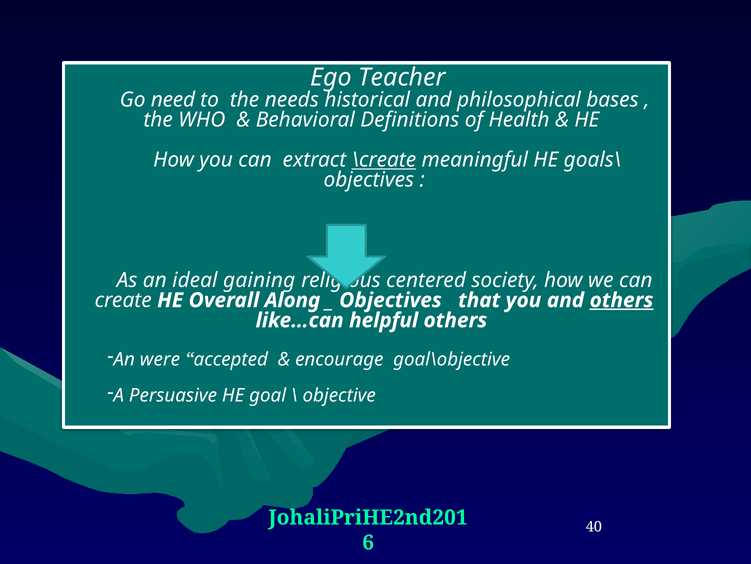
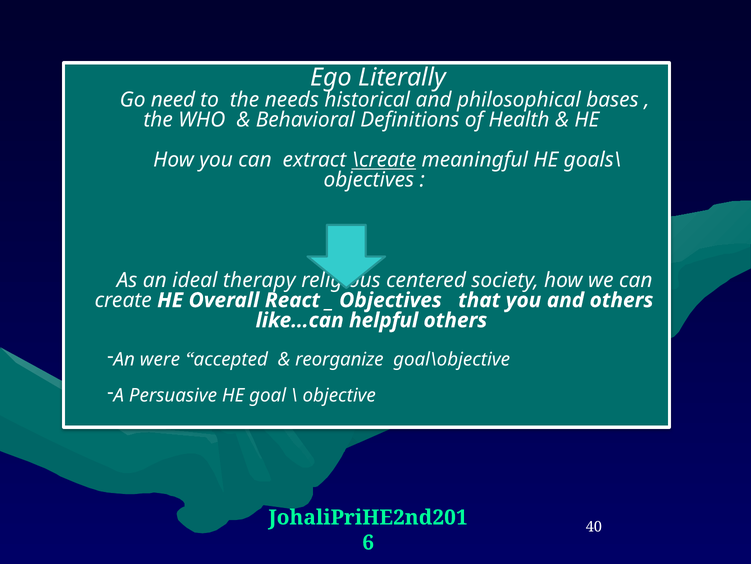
Teacher: Teacher -> Literally
gaining: gaining -> therapy
Along: Along -> React
others at (622, 300) underline: present -> none
encourage: encourage -> reorganize
